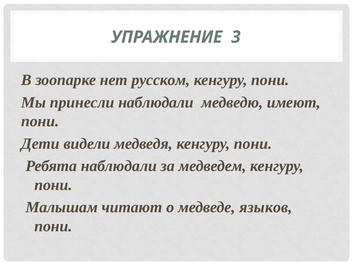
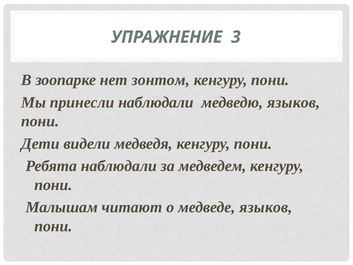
русском: русском -> зонтом
медведю имеют: имеют -> языков
